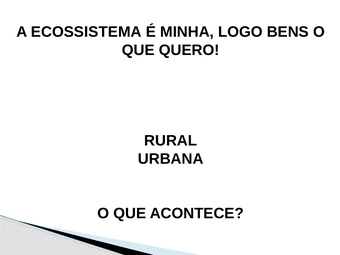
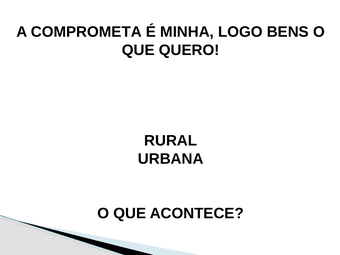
ECOSSISTEMA: ECOSSISTEMA -> COMPROMETA
